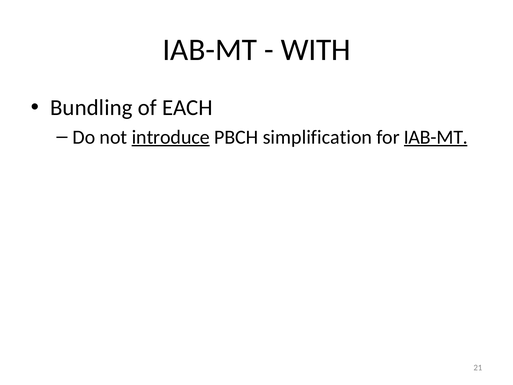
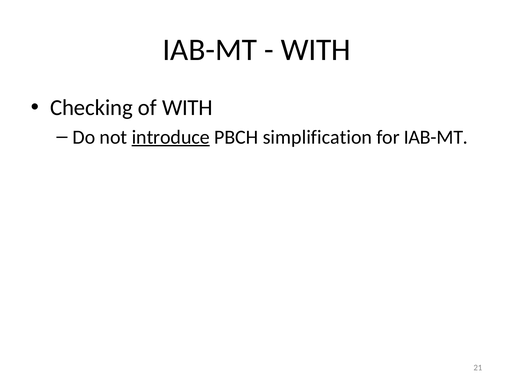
Bundling: Bundling -> Checking
of EACH: EACH -> WITH
IAB-MT at (436, 137) underline: present -> none
